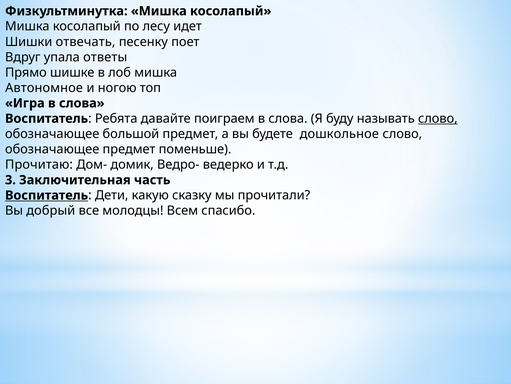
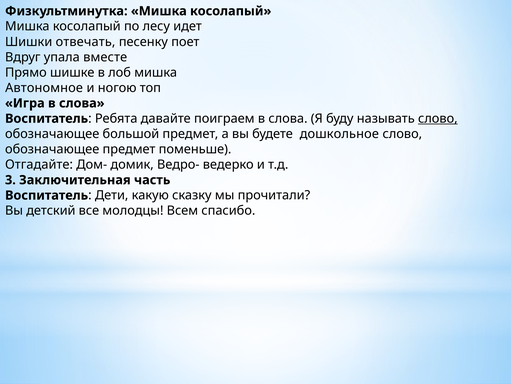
ответы: ответы -> вместе
Прочитаю: Прочитаю -> Отгадайте
Воспитатель at (47, 195) underline: present -> none
добрый: добрый -> детский
